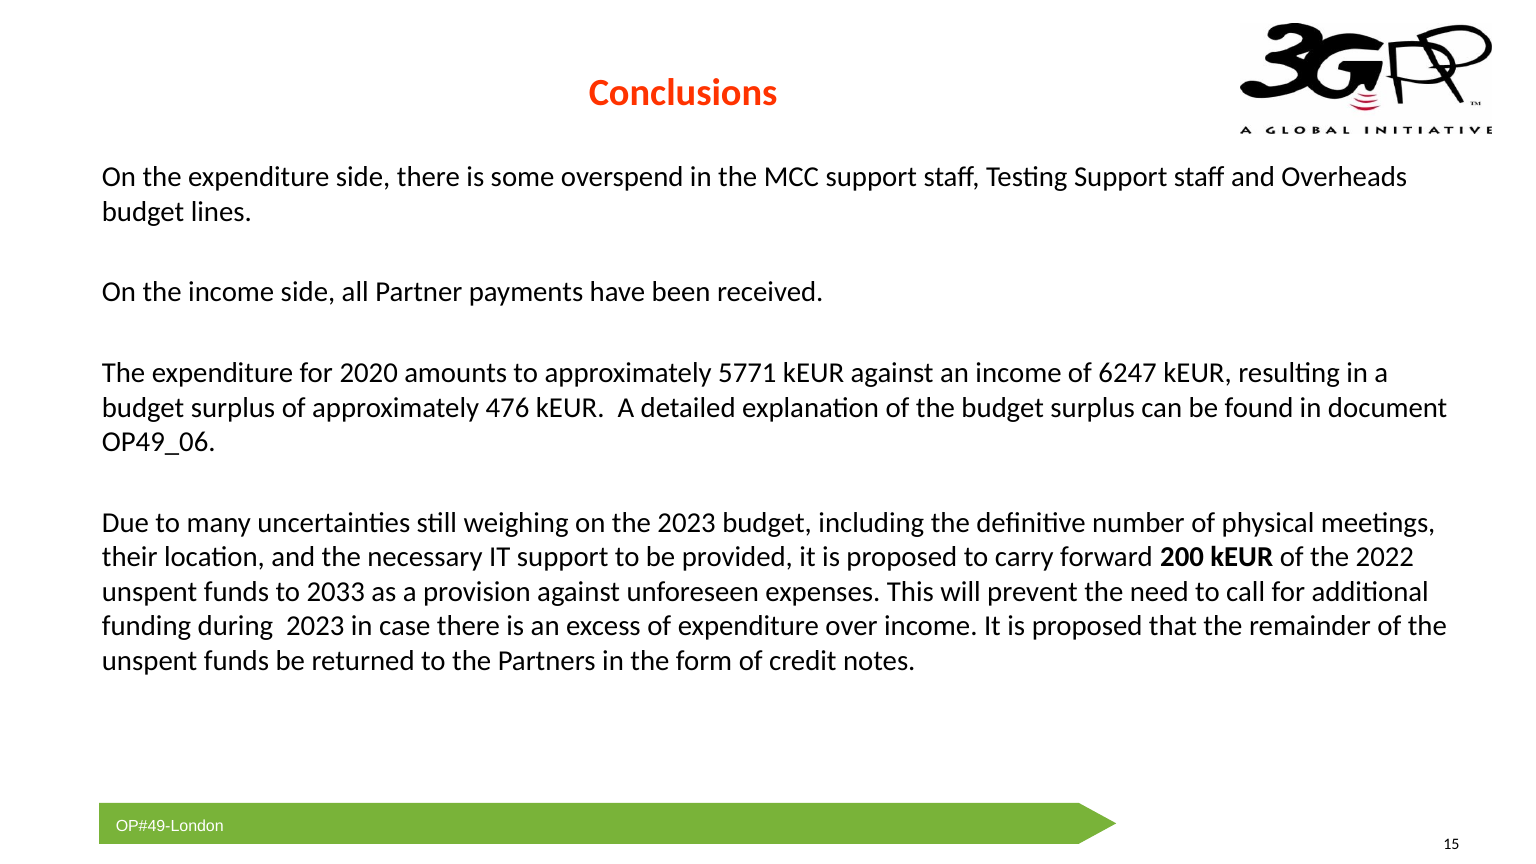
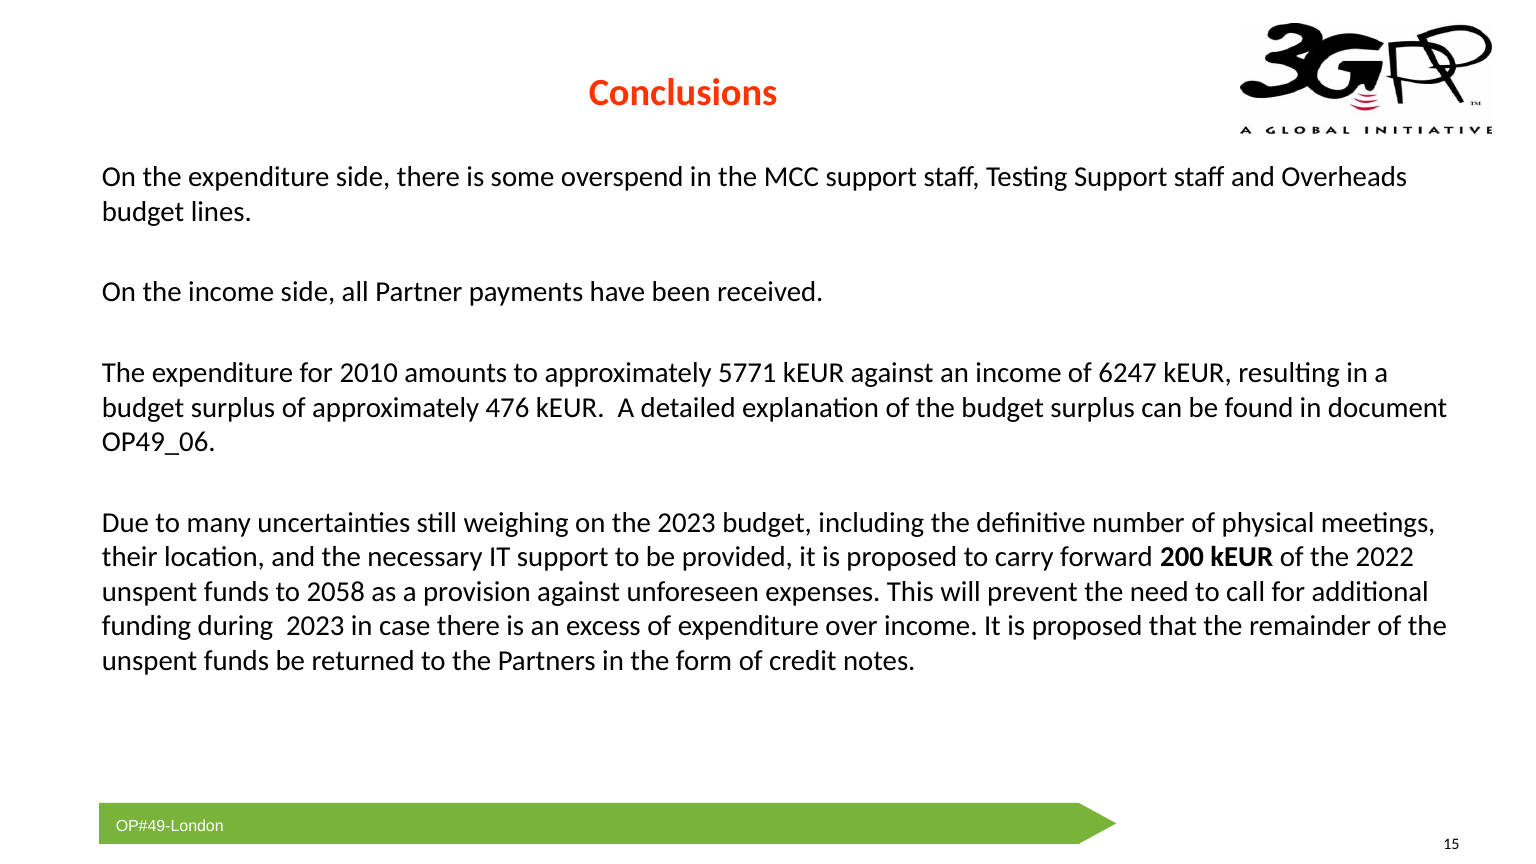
2020: 2020 -> 2010
2033: 2033 -> 2058
